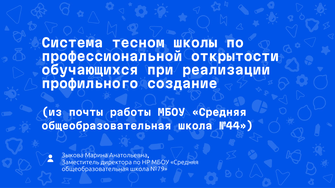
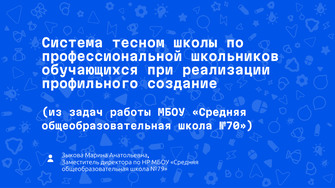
открытости: открытости -> школьников
почты: почты -> задач
№44: №44 -> №70
